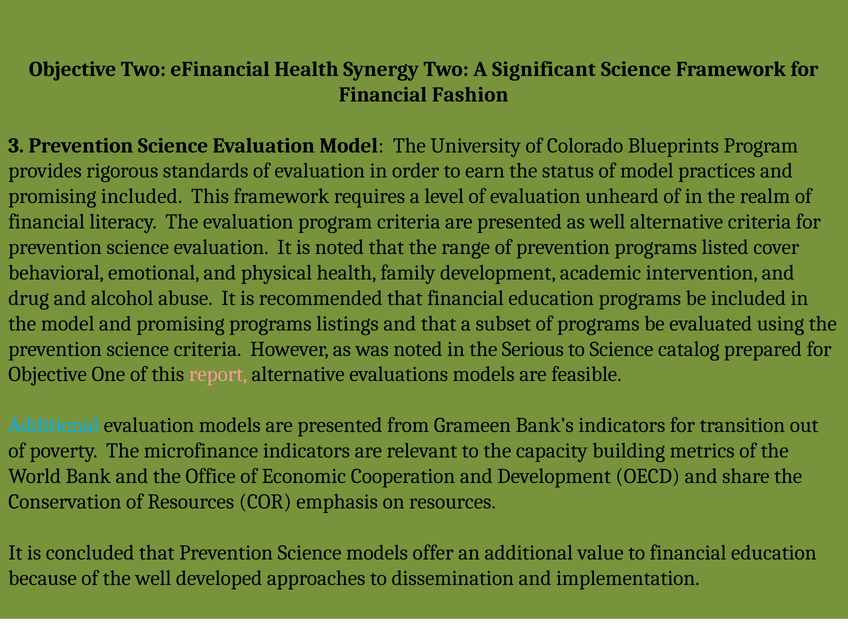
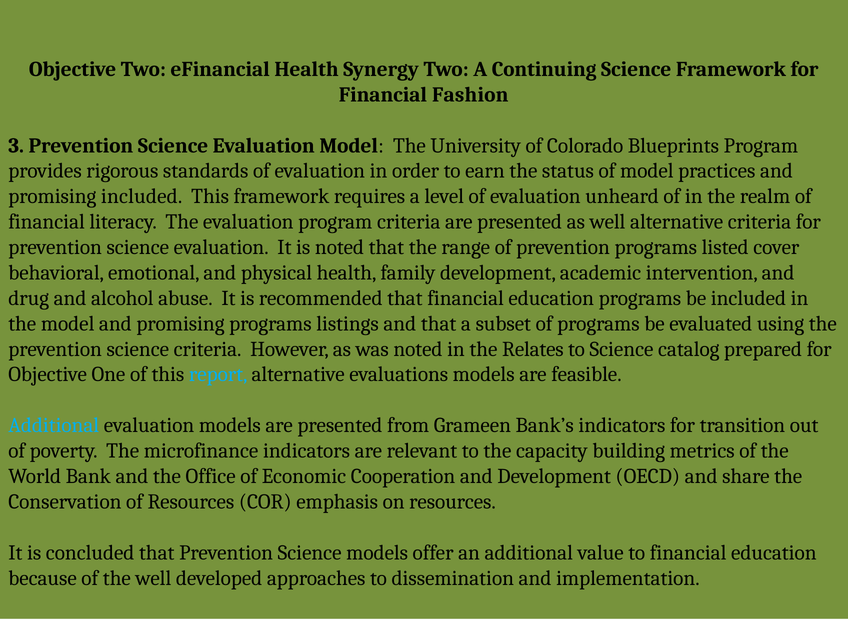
Significant: Significant -> Continuing
Serious: Serious -> Relates
report colour: pink -> light blue
